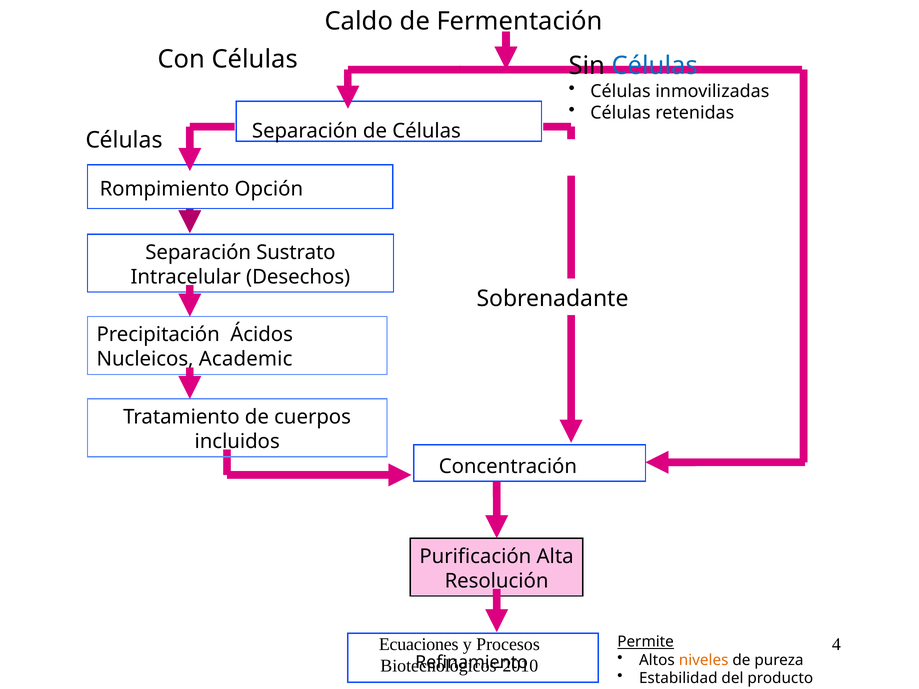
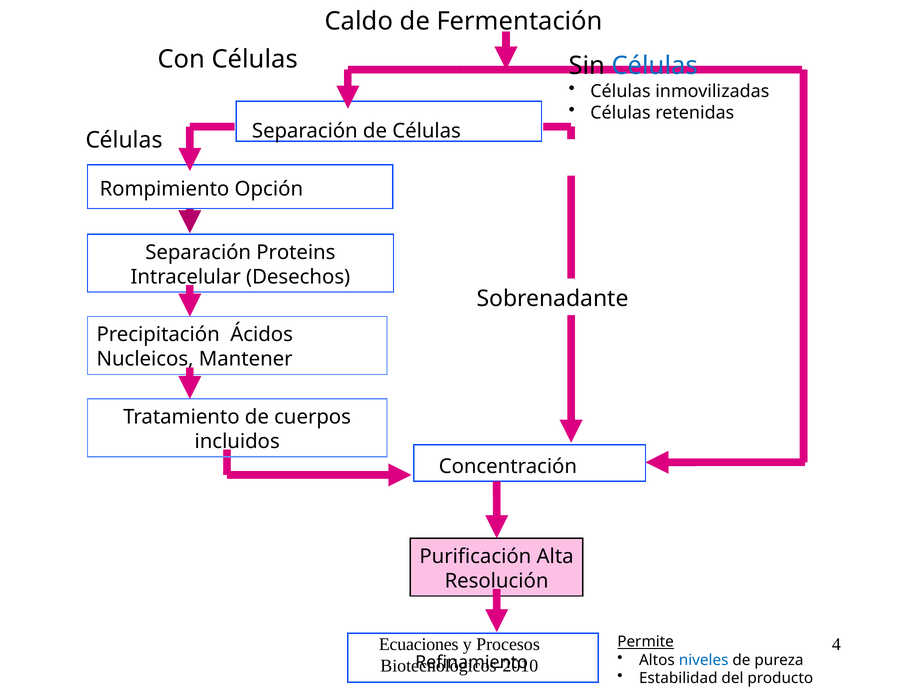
Sustrato: Sustrato -> Proteins
Academic: Academic -> Mantener
niveles colour: orange -> blue
